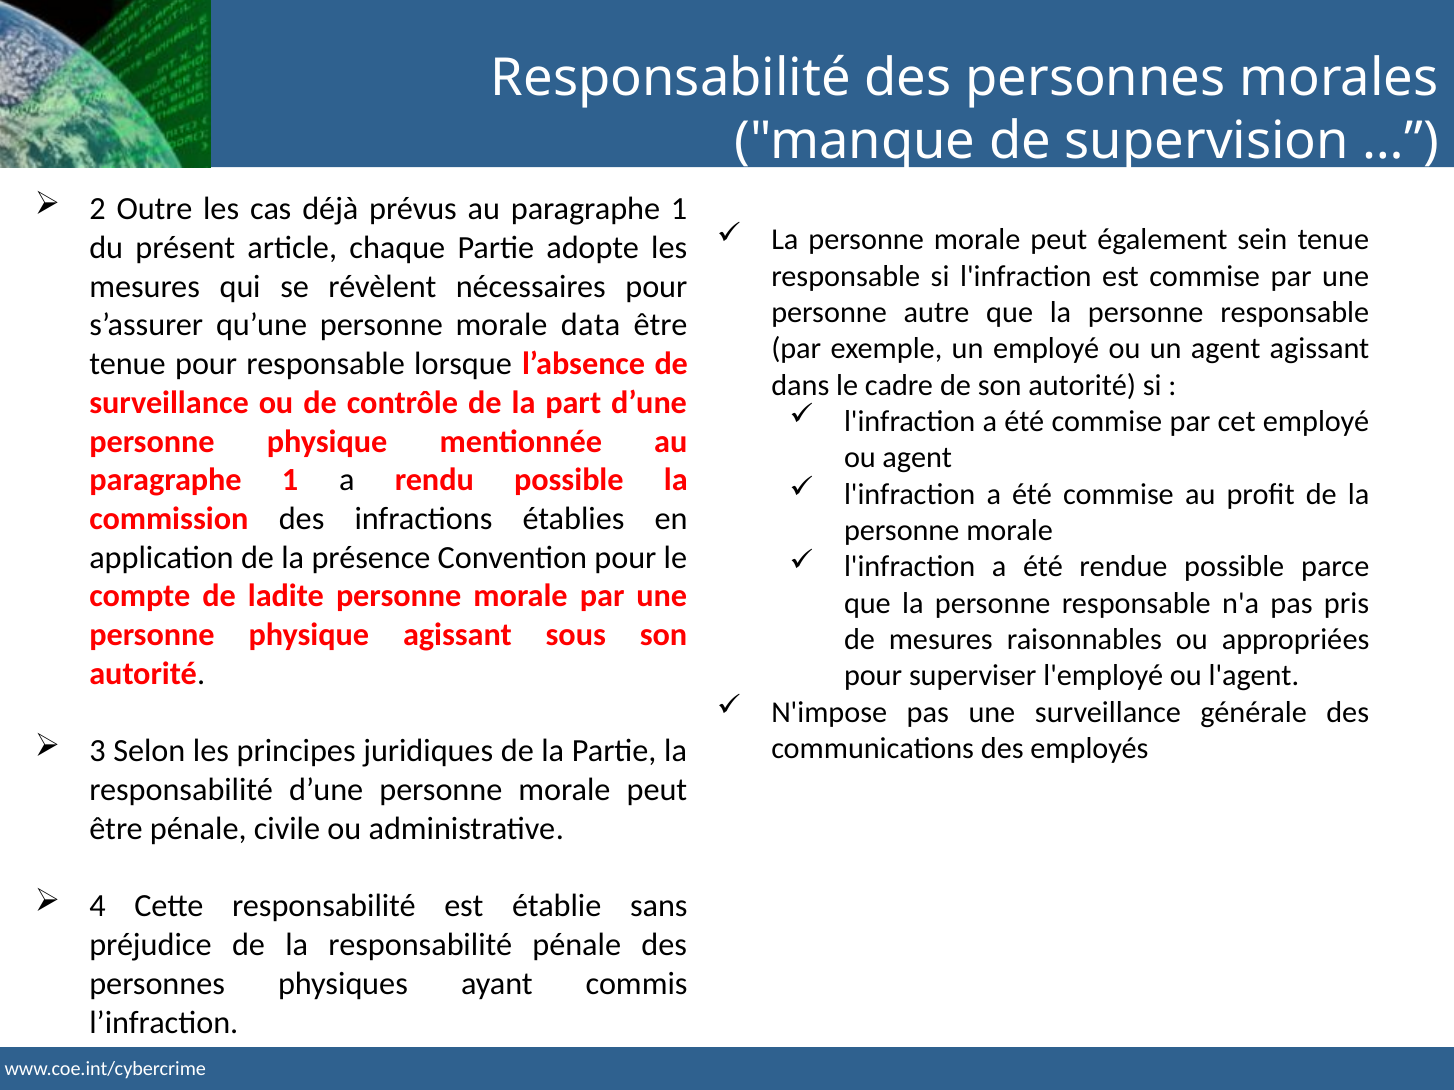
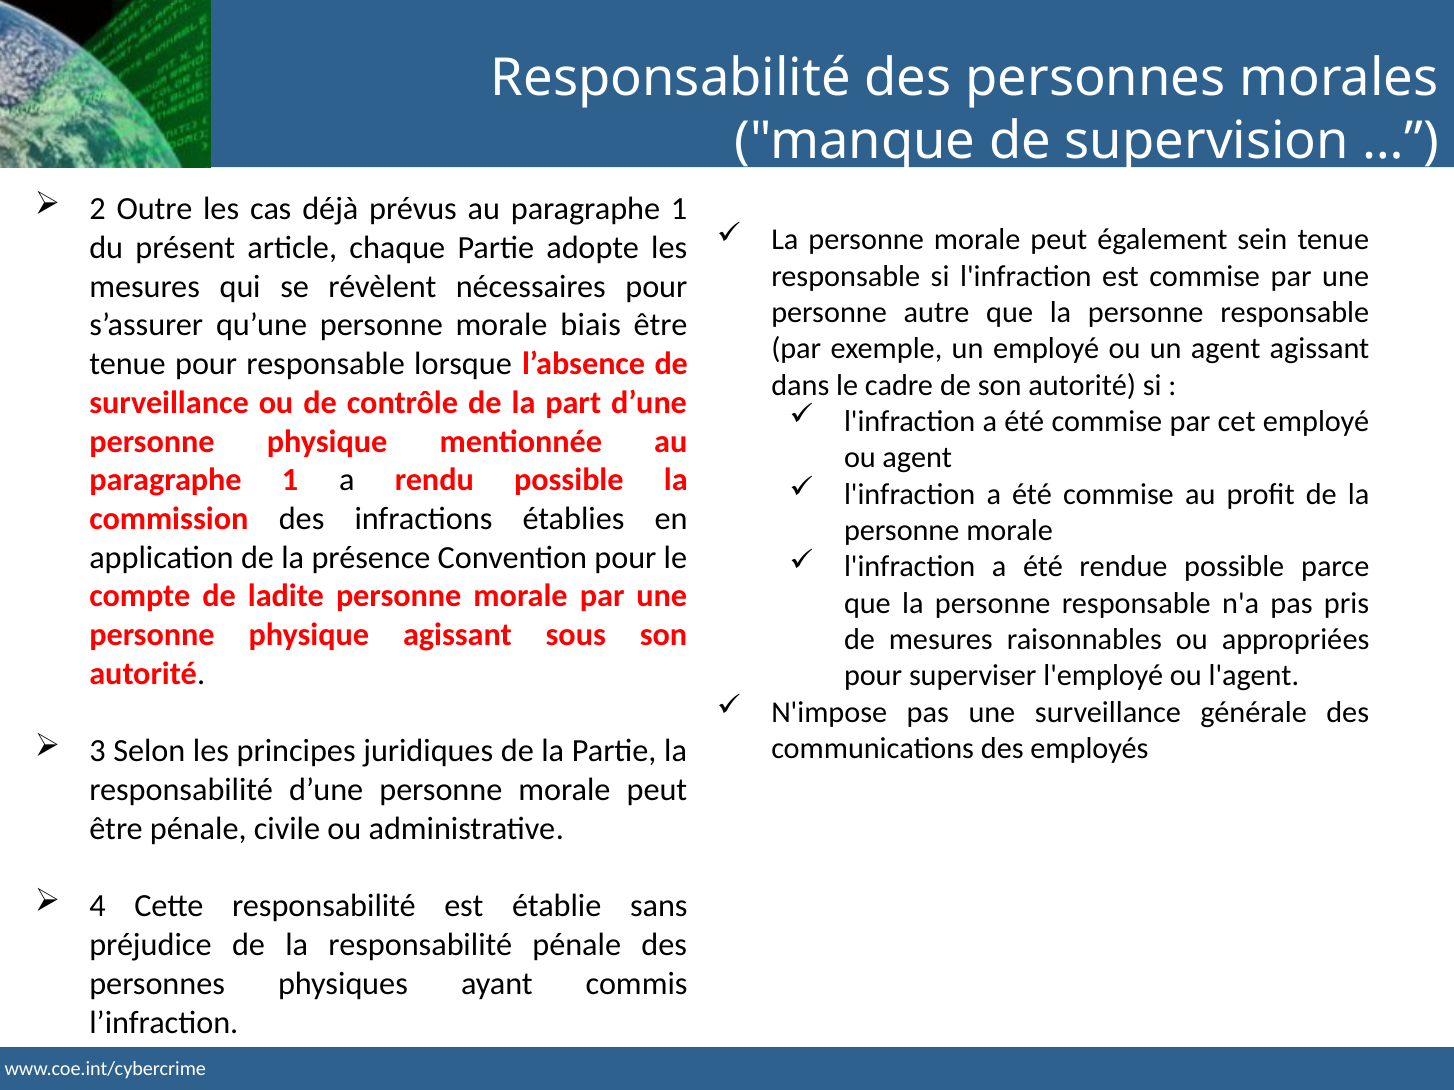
data: data -> biais
